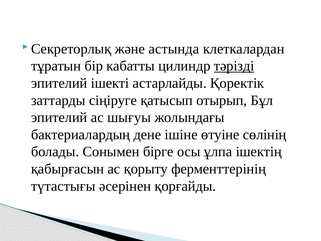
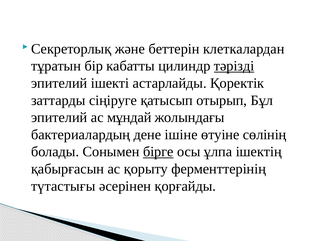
астында: астында -> беттерін
шығуы: шығуы -> мұндай
бірге underline: none -> present
